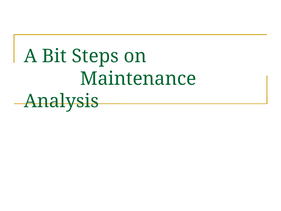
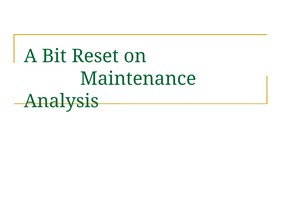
Steps: Steps -> Reset
